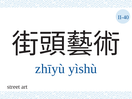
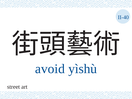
zhīyù: zhīyù -> avoid
